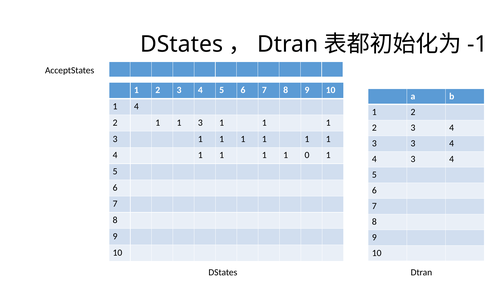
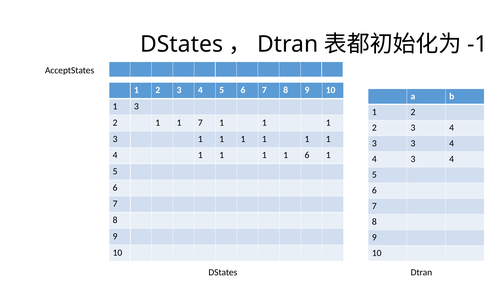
4 at (136, 106): 4 -> 3
2 1 1 3: 3 -> 7
1 0: 0 -> 6
